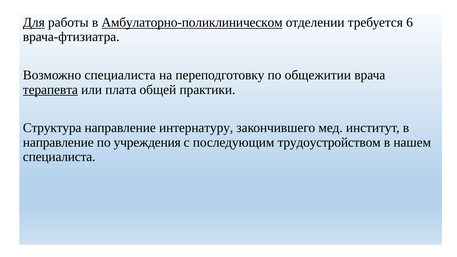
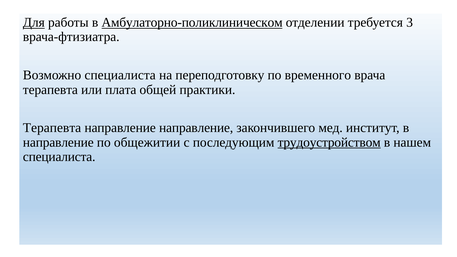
6: 6 -> 3
общежитии: общежитии -> временного
терапевта at (50, 90) underline: present -> none
Структура at (52, 128): Структура -> Терапевта
направление интернатуру: интернатуру -> направление
учреждения: учреждения -> общежитии
трудоустройством underline: none -> present
